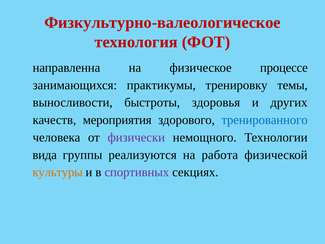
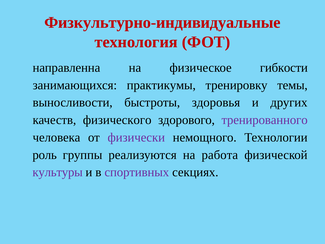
Физкультурно-валеологическое: Физкультурно-валеологическое -> Физкультурно-индивидуальные
процессе: процессе -> гибкости
мероприятия: мероприятия -> физического
тренированного colour: blue -> purple
вида: вида -> роль
культуры colour: orange -> purple
